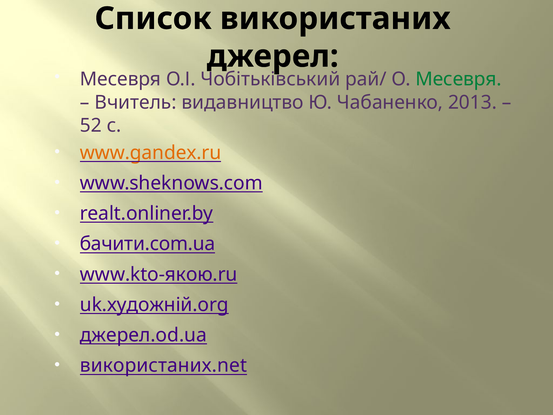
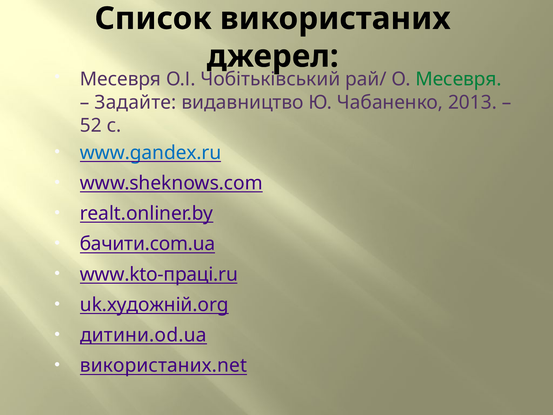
Вчитель: Вчитель -> Задайте
www.gandex.ru colour: orange -> blue
www.kto-якою.ru: www.kto-якою.ru -> www.kto-праці.ru
джерел.od.ua: джерел.od.ua -> дитини.od.ua
